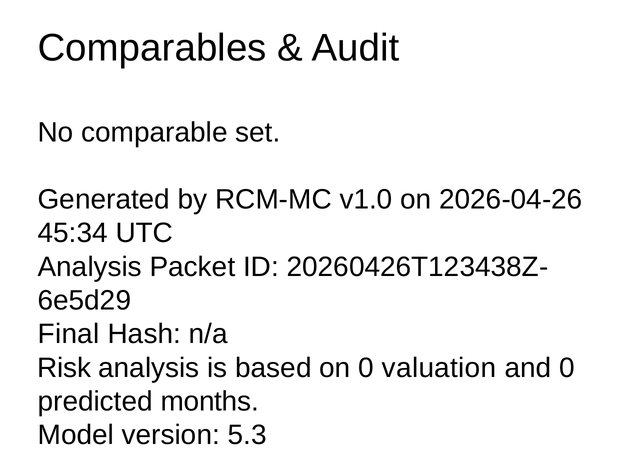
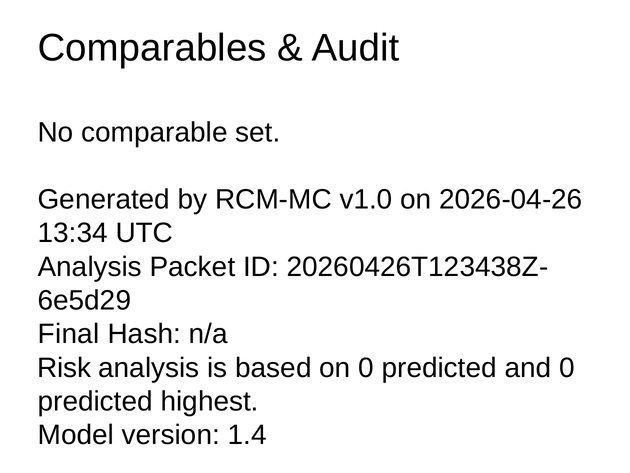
45:34: 45:34 -> 13:34
on 0 valuation: valuation -> predicted
months: months -> highest
5.3: 5.3 -> 1.4
